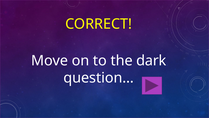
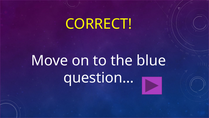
dark: dark -> blue
